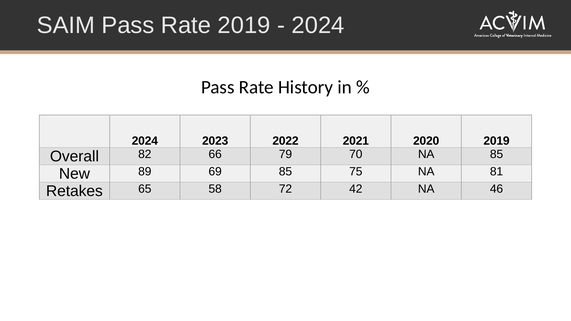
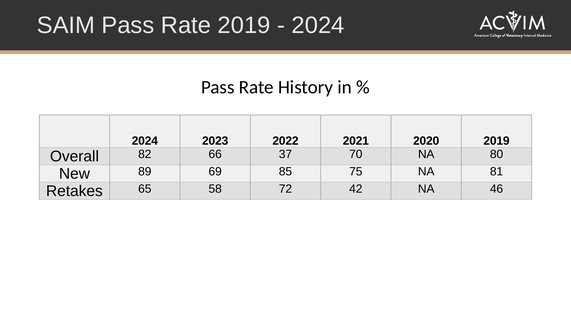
79: 79 -> 37
NA 85: 85 -> 80
